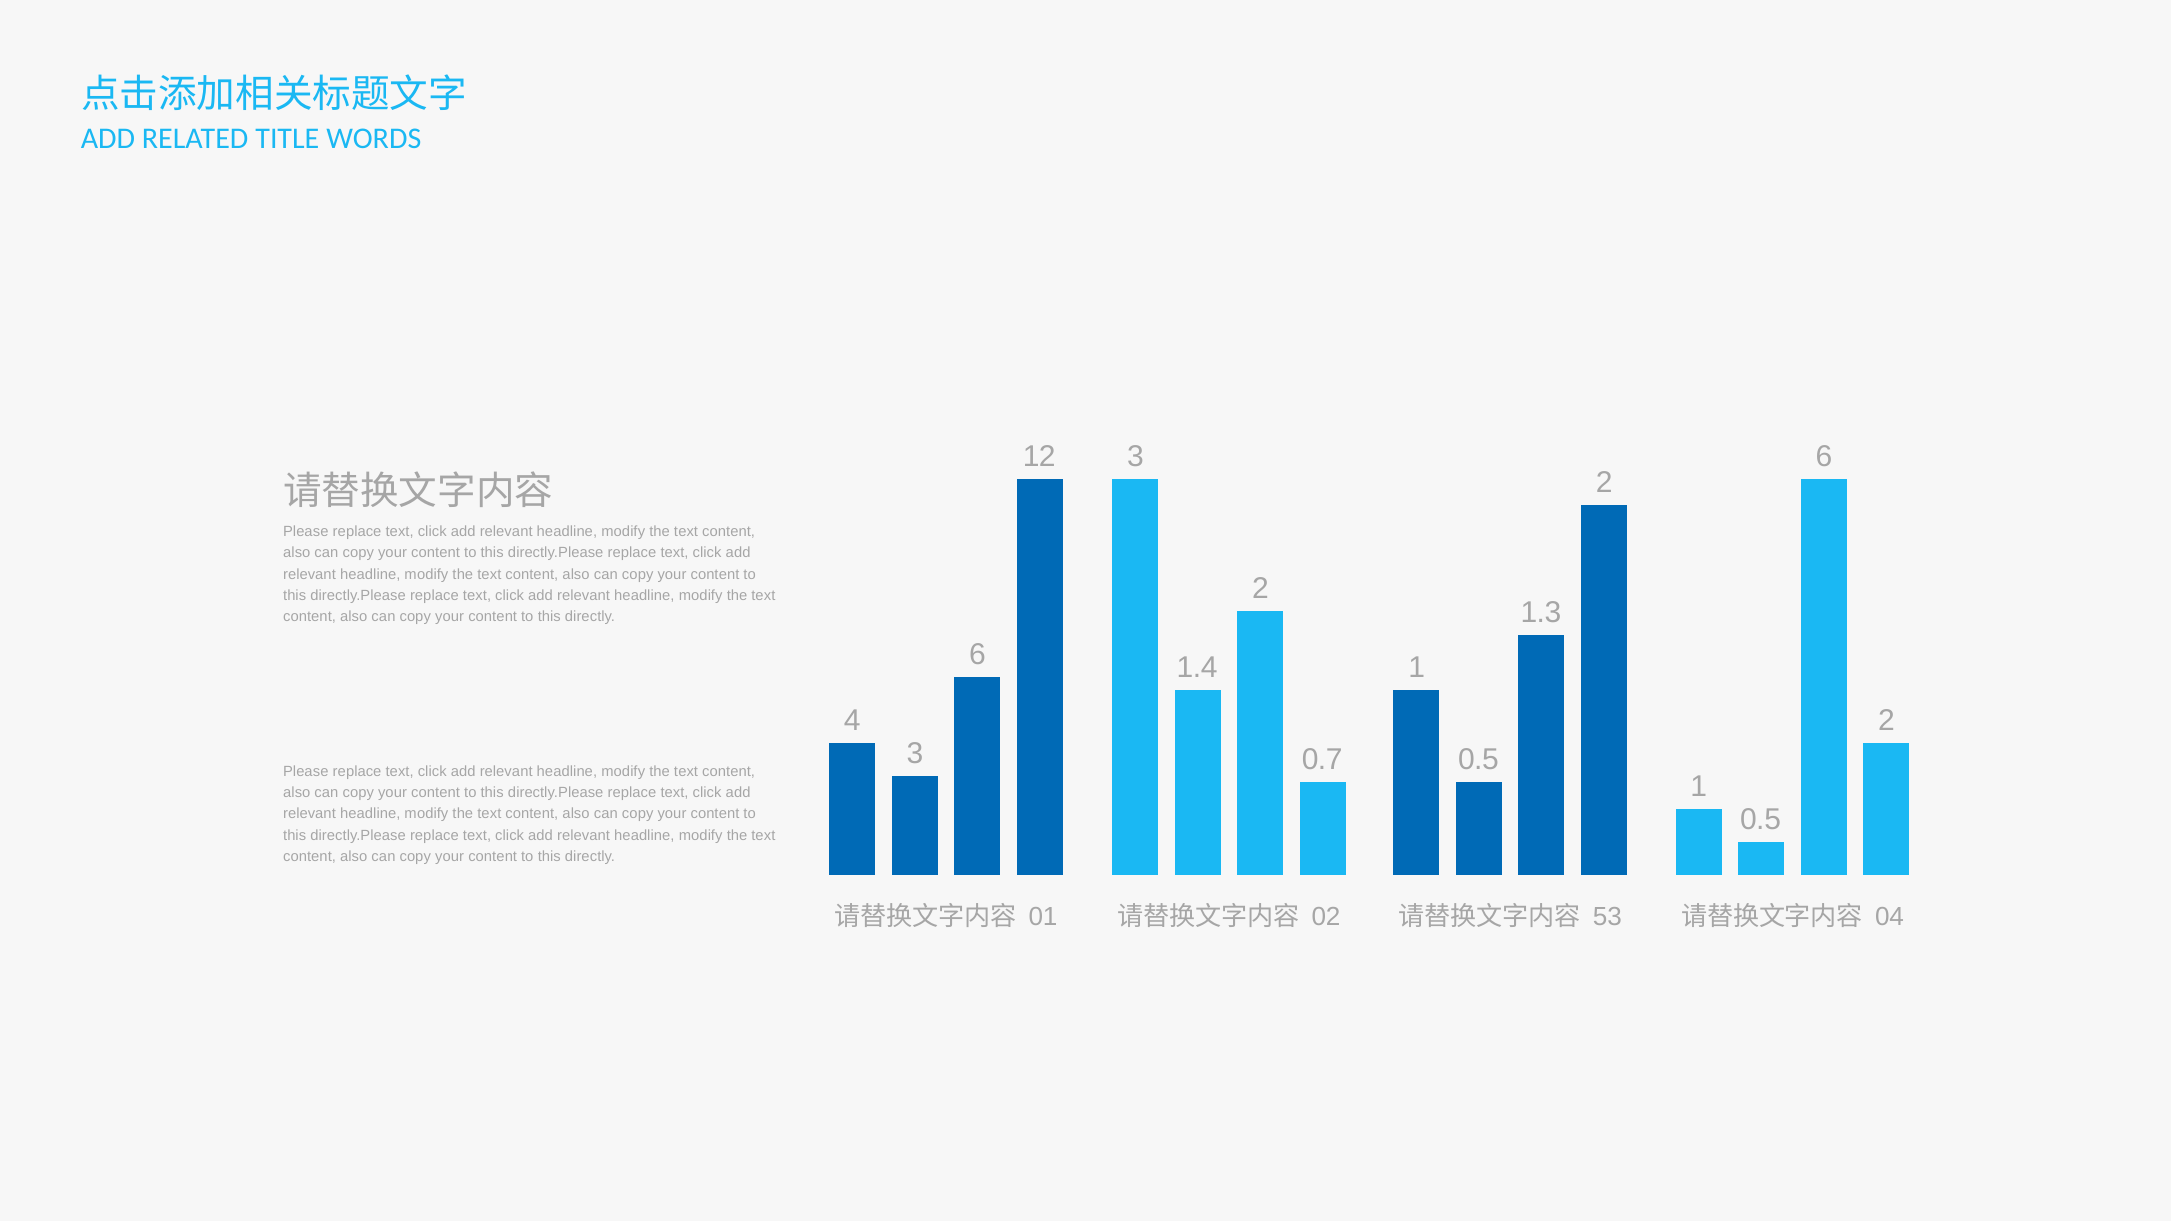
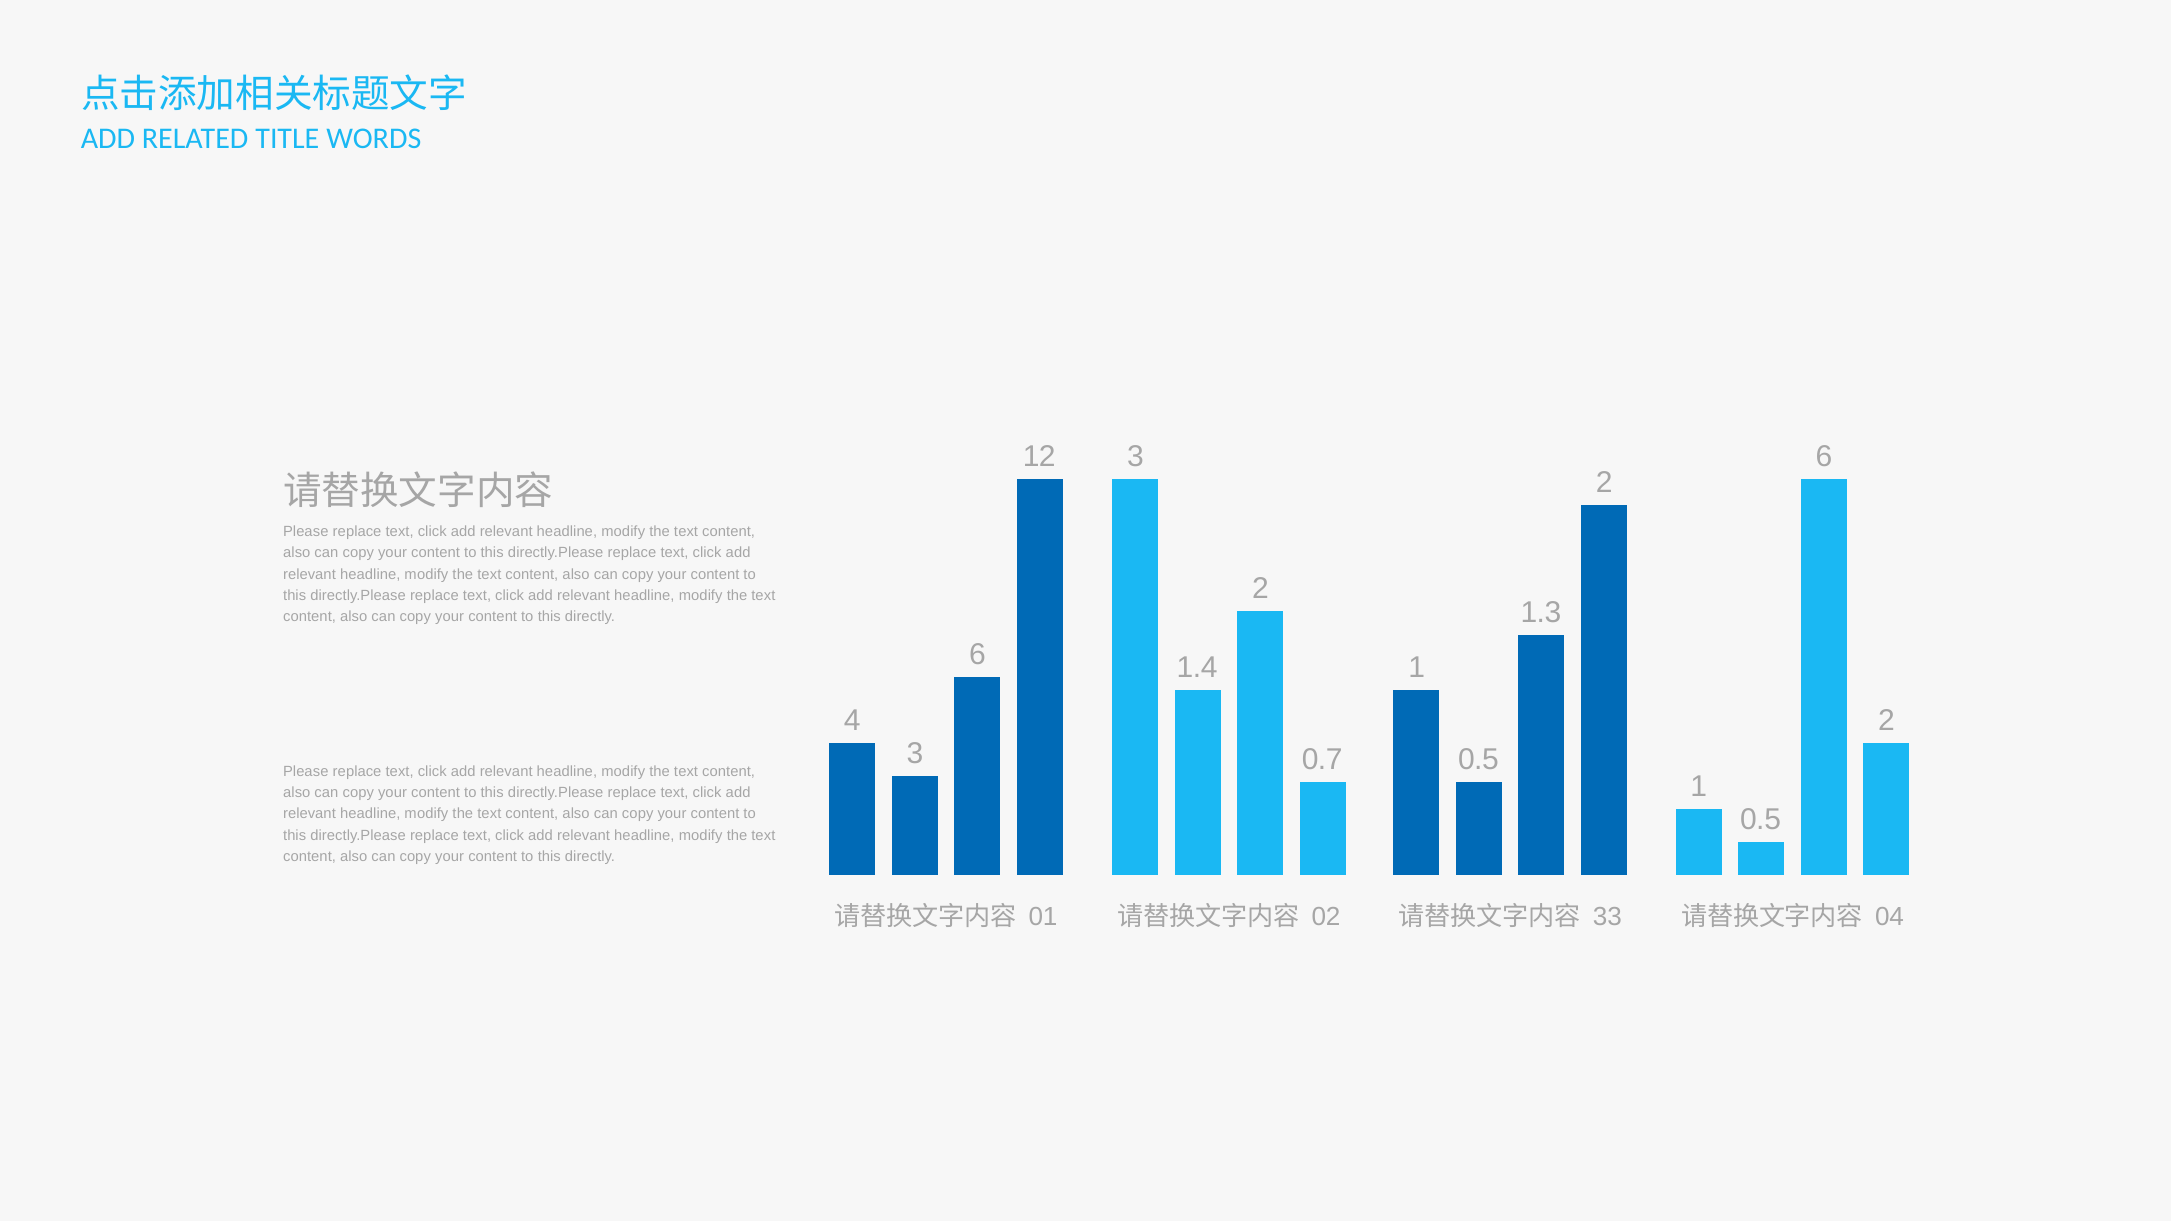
53: 53 -> 33
